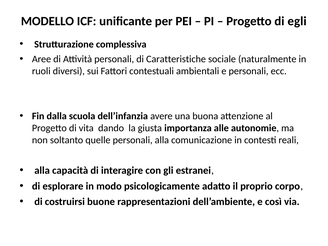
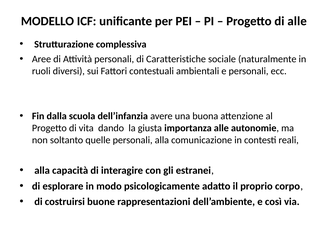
di egli: egli -> alle
